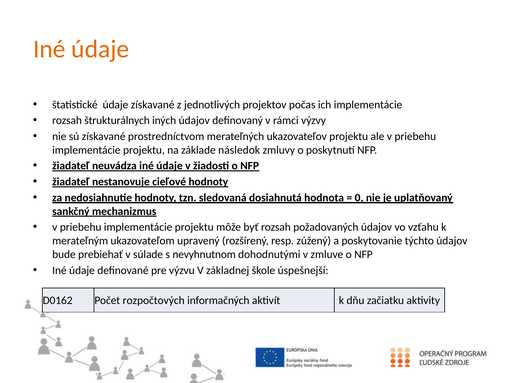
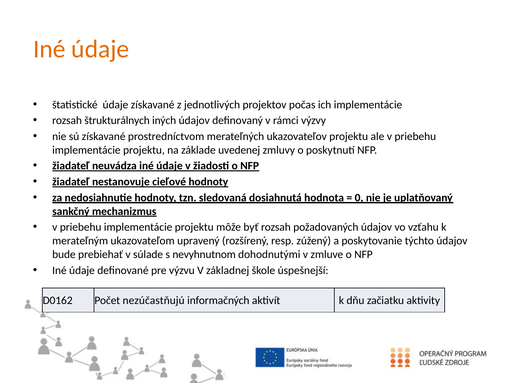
následok: následok -> uvedenej
rozpočtových: rozpočtových -> nezúčastňujú
